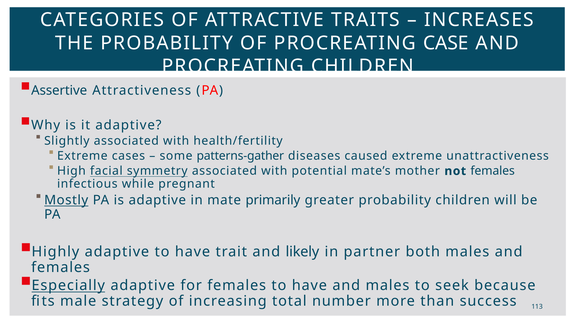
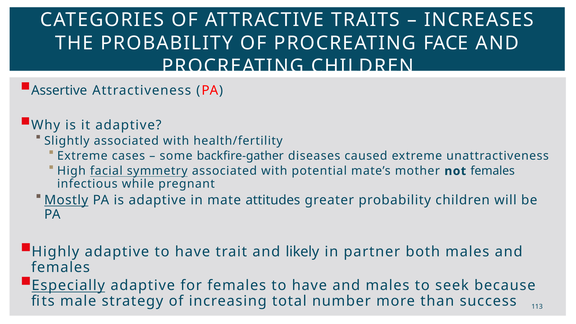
CASE: CASE -> FACE
patterns-gather: patterns-gather -> backfire-gather
primarily: primarily -> attitudes
